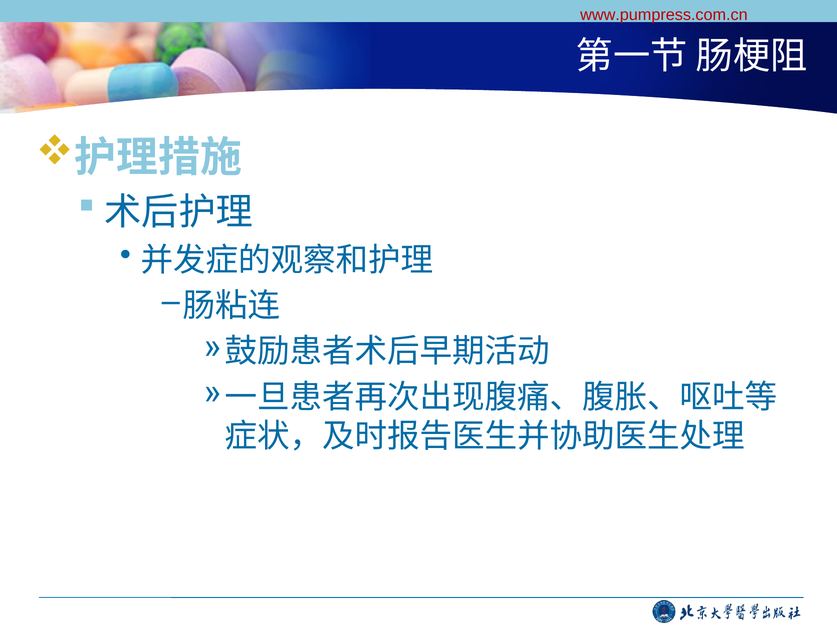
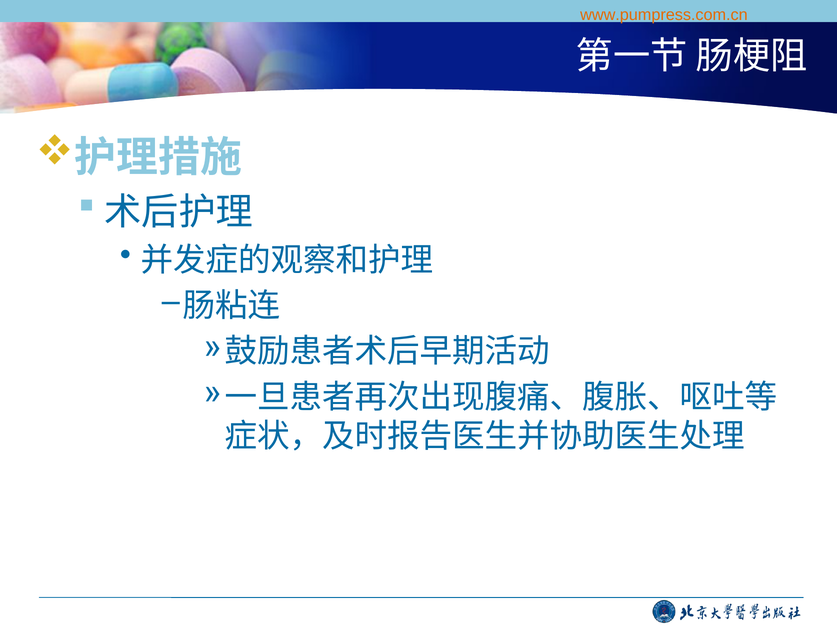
www.pumpress.com.cn colour: red -> orange
